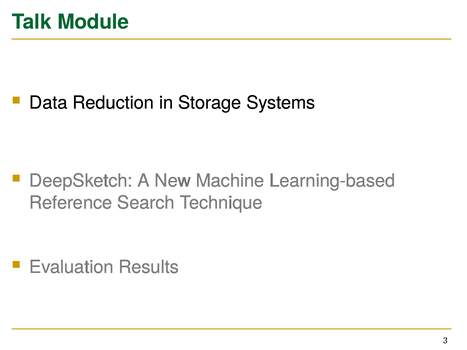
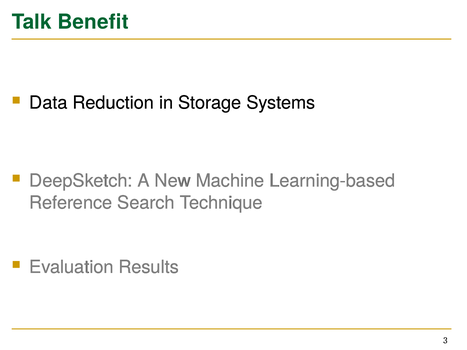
Module: Module -> Benefit
